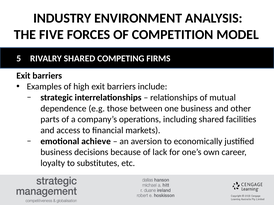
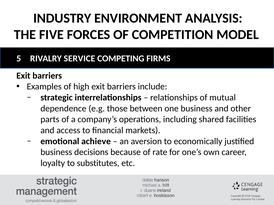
RIVALRY SHARED: SHARED -> SERVICE
lack: lack -> rate
